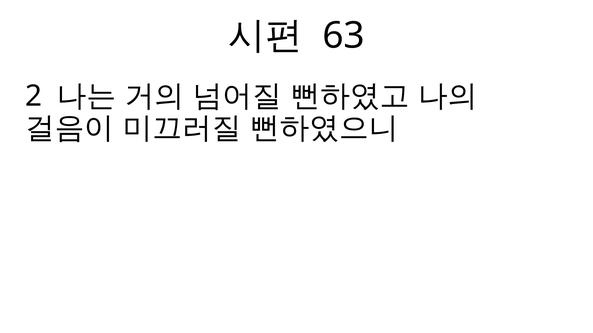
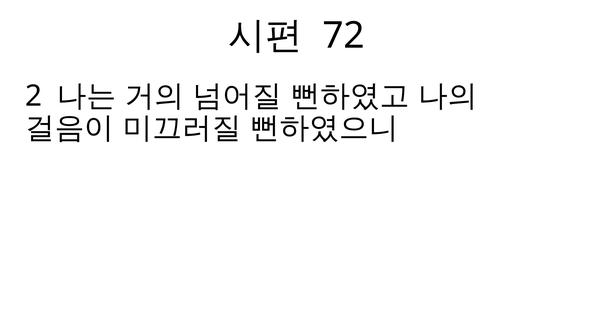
63: 63 -> 72
